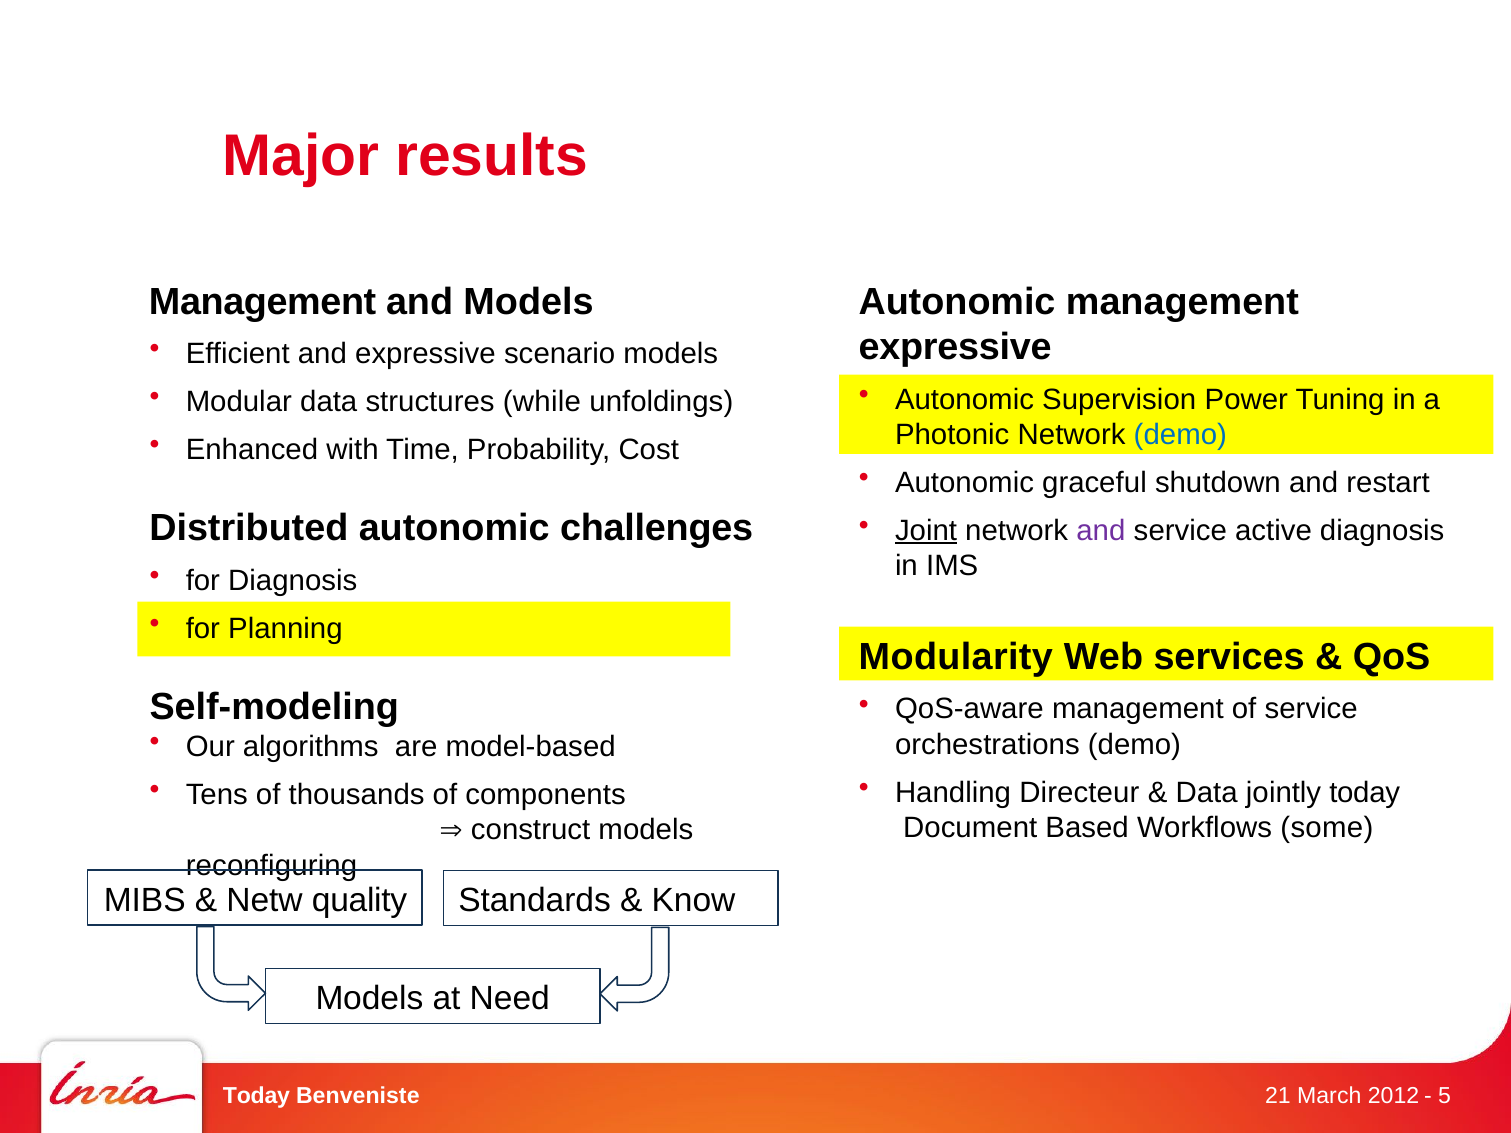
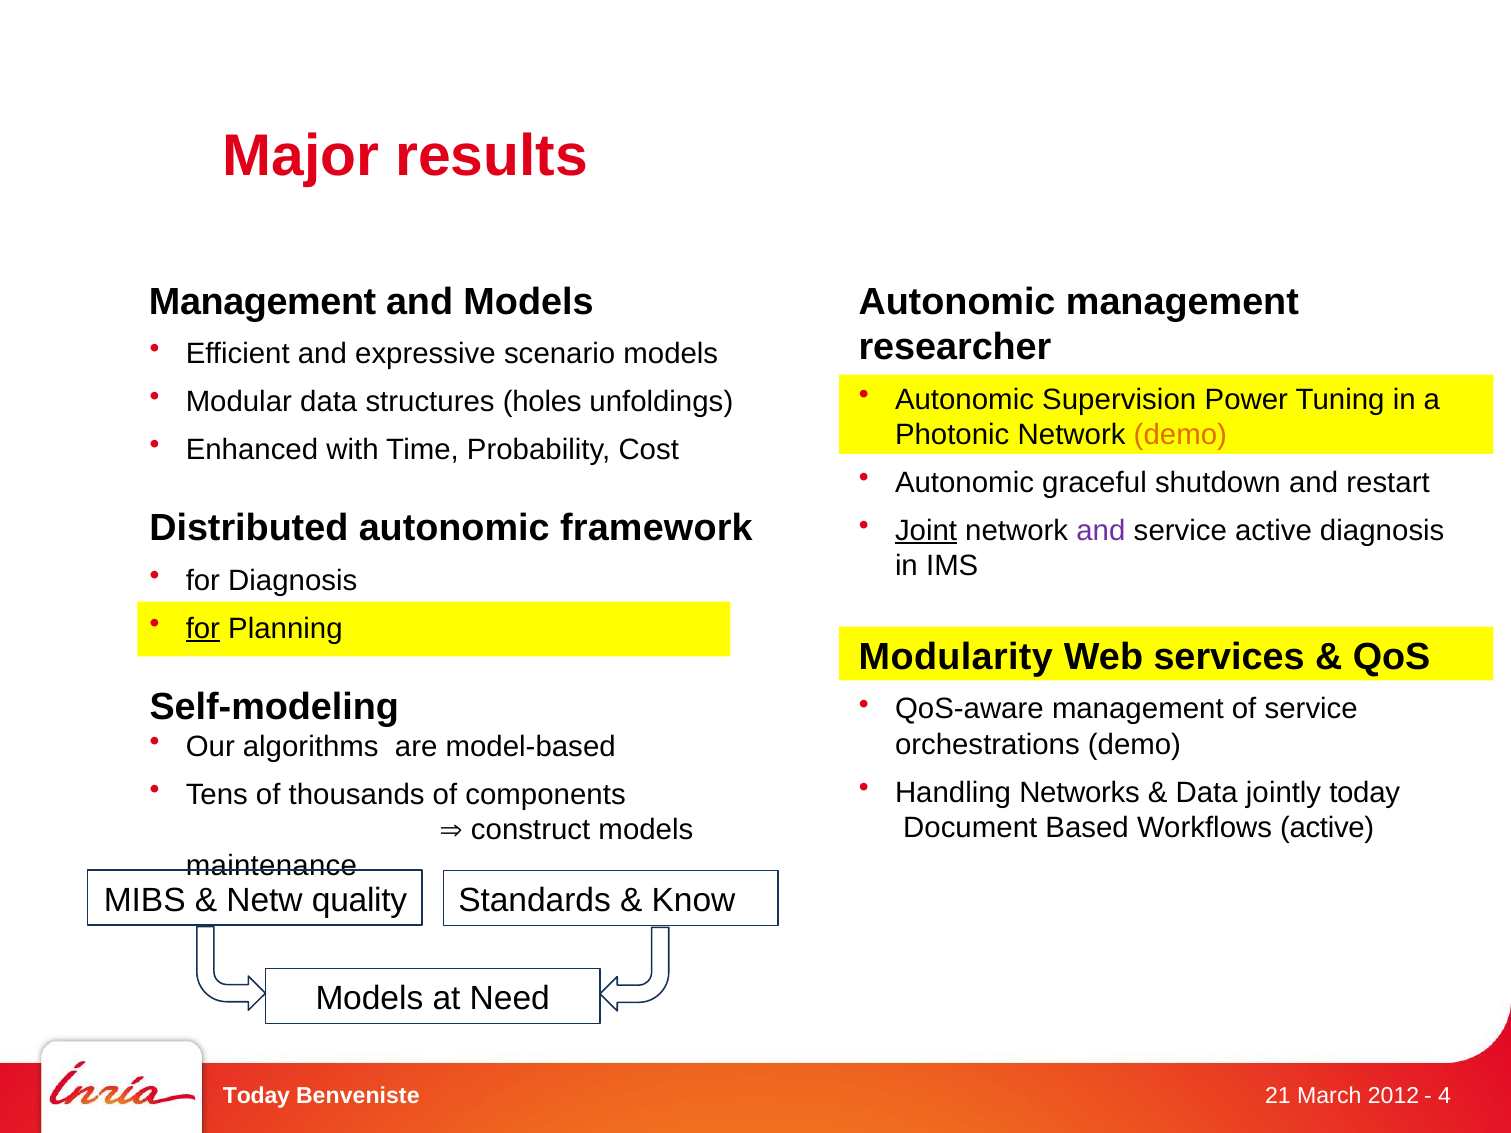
expressive at (955, 347): expressive -> researcher
while: while -> holes
demo at (1180, 435) colour: blue -> orange
challenges: challenges -> framework
for at (203, 629) underline: none -> present
Directeur: Directeur -> Networks
Workflows some: some -> active
reconfiguring: reconfiguring -> maintenance
5: 5 -> 4
